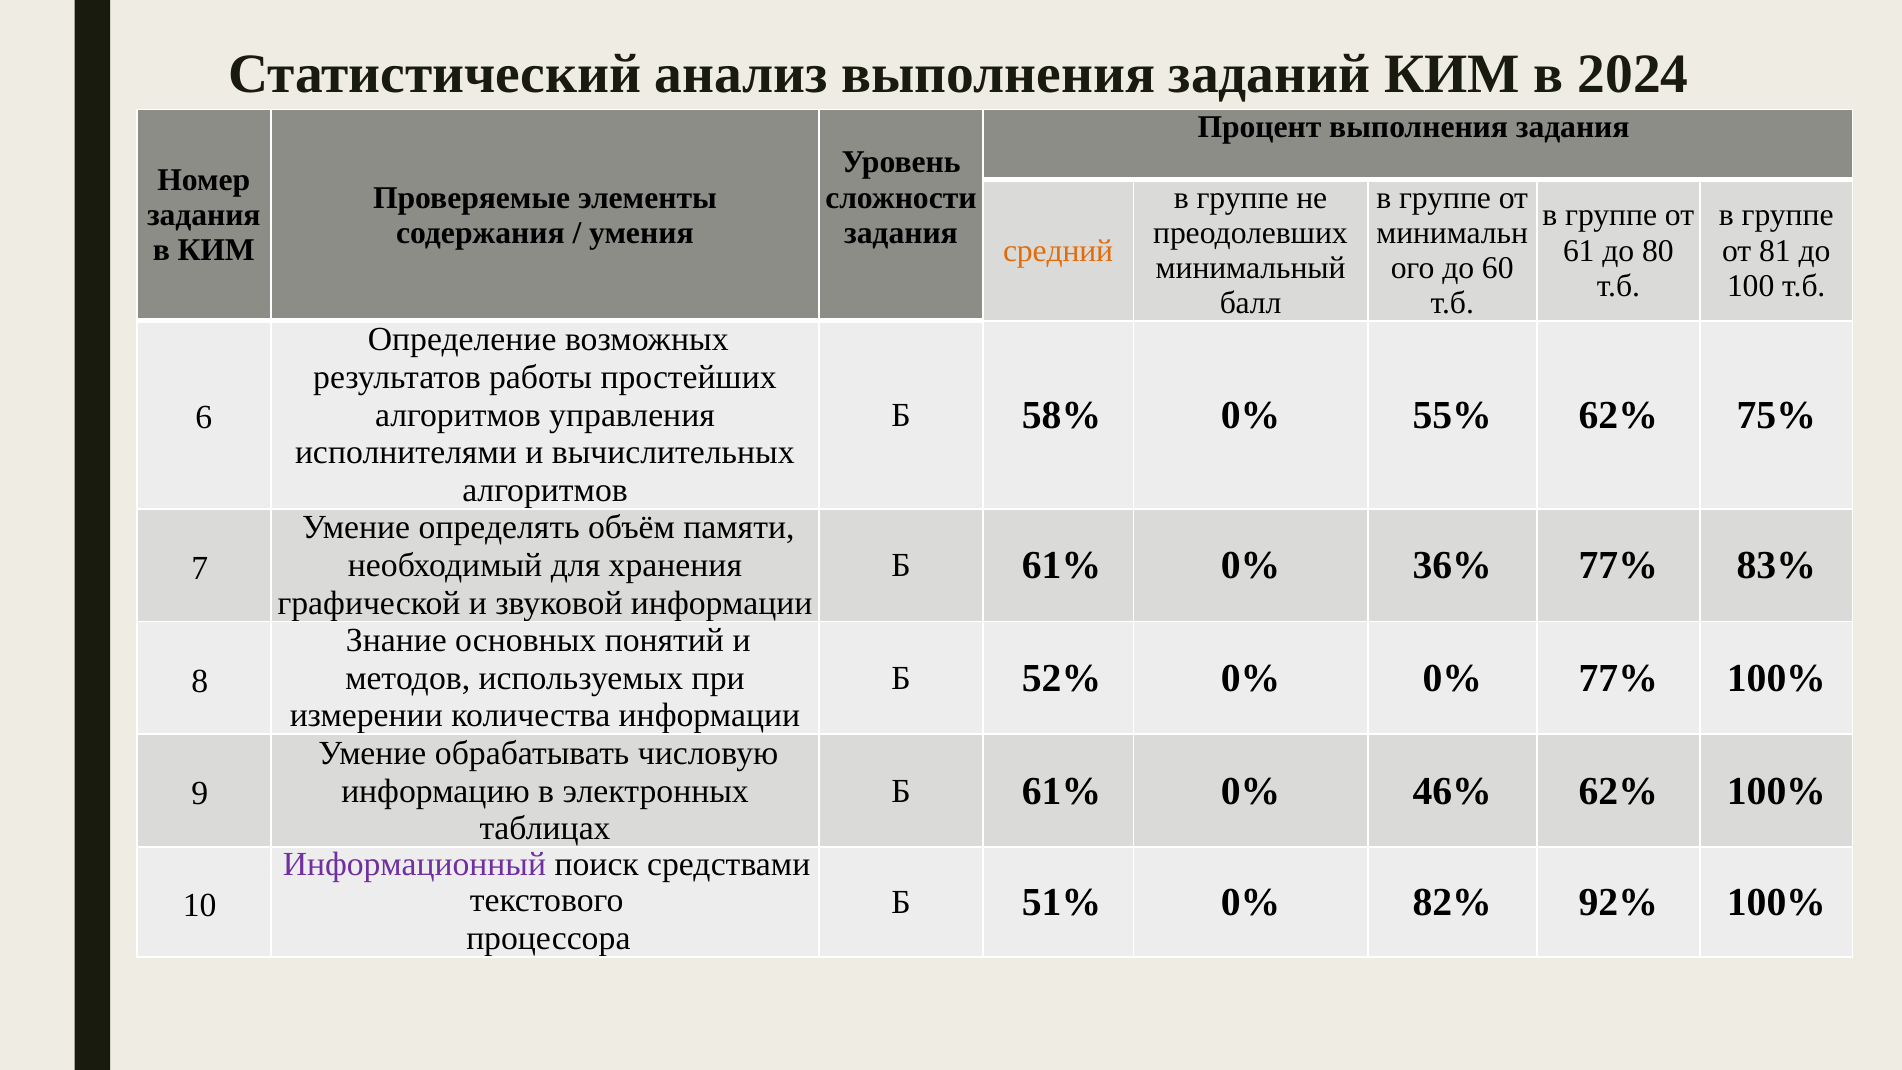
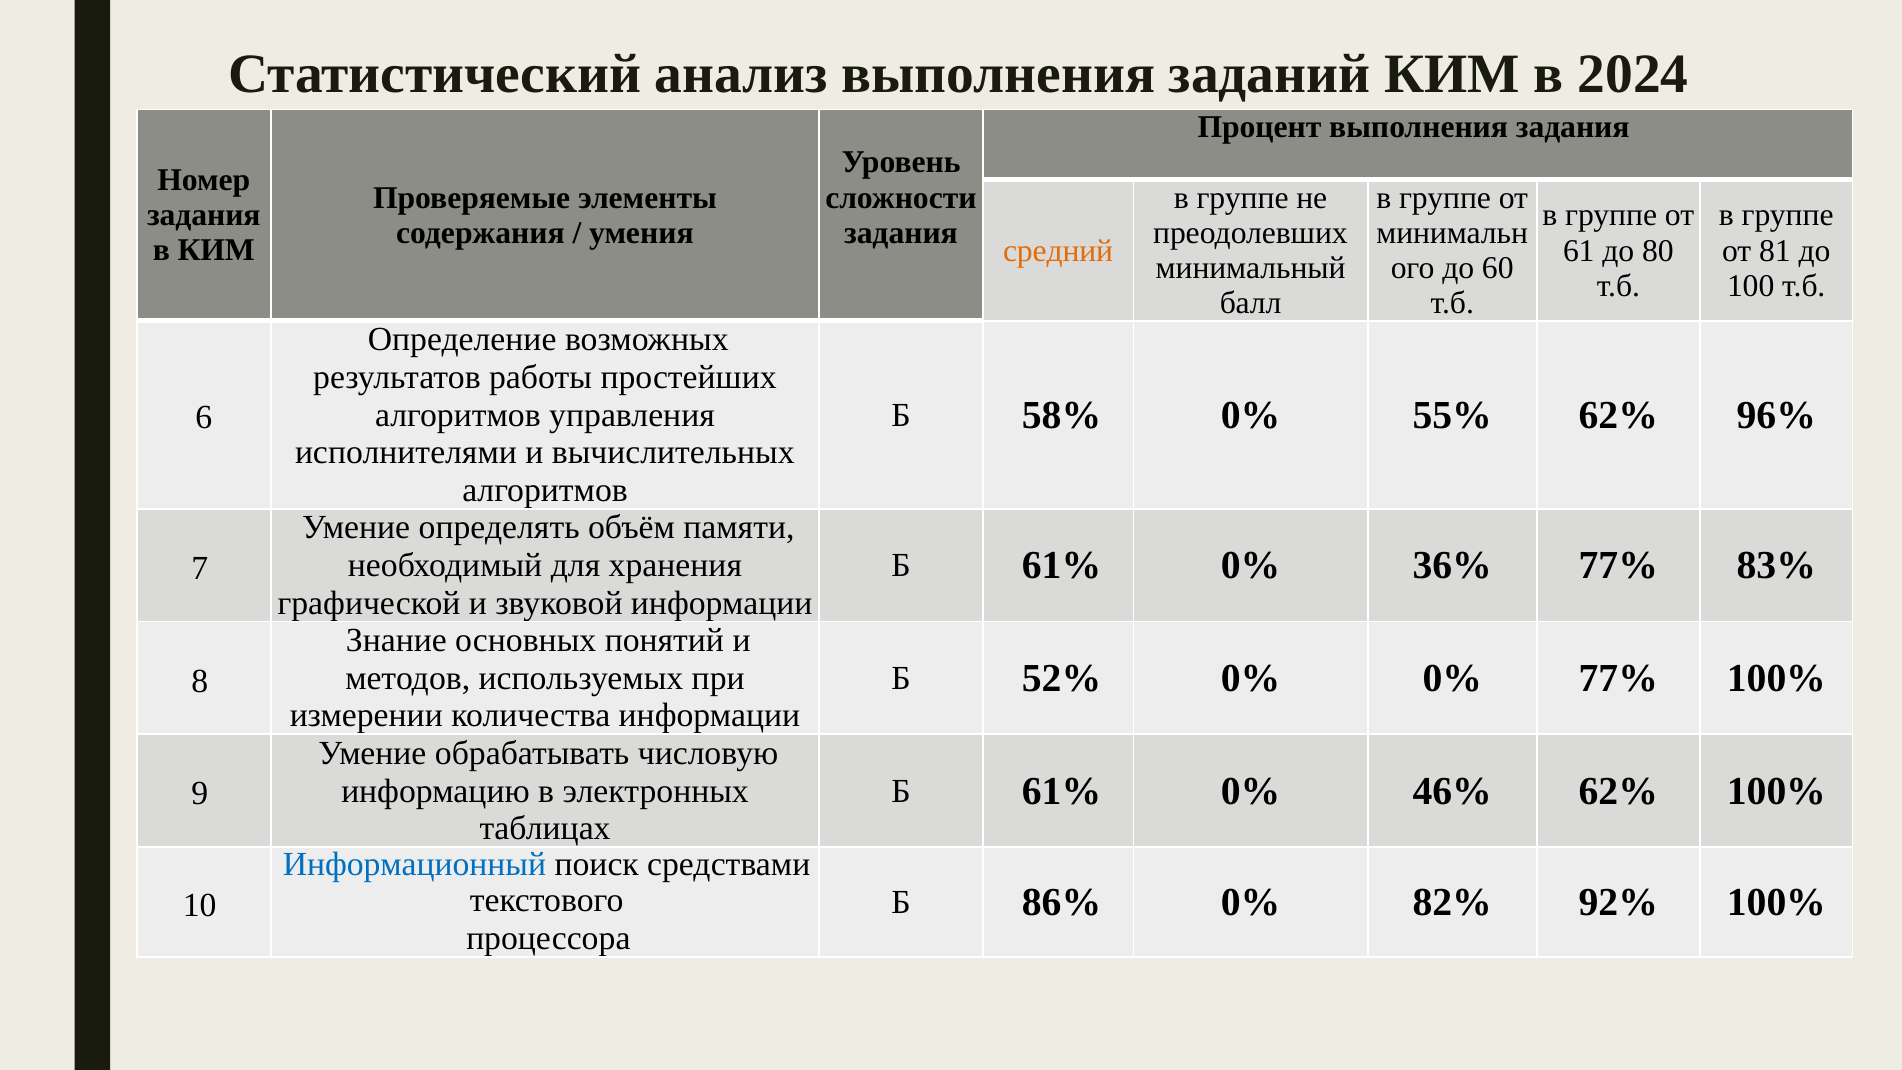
75%: 75% -> 96%
Информационный colour: purple -> blue
51%: 51% -> 86%
